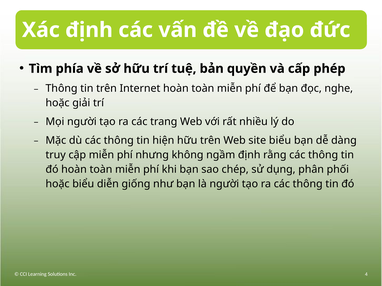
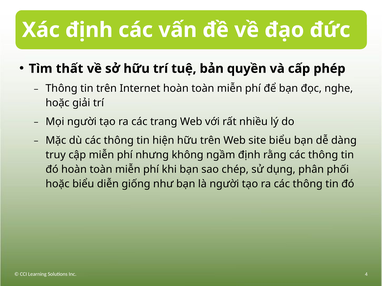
phía: phía -> thất
